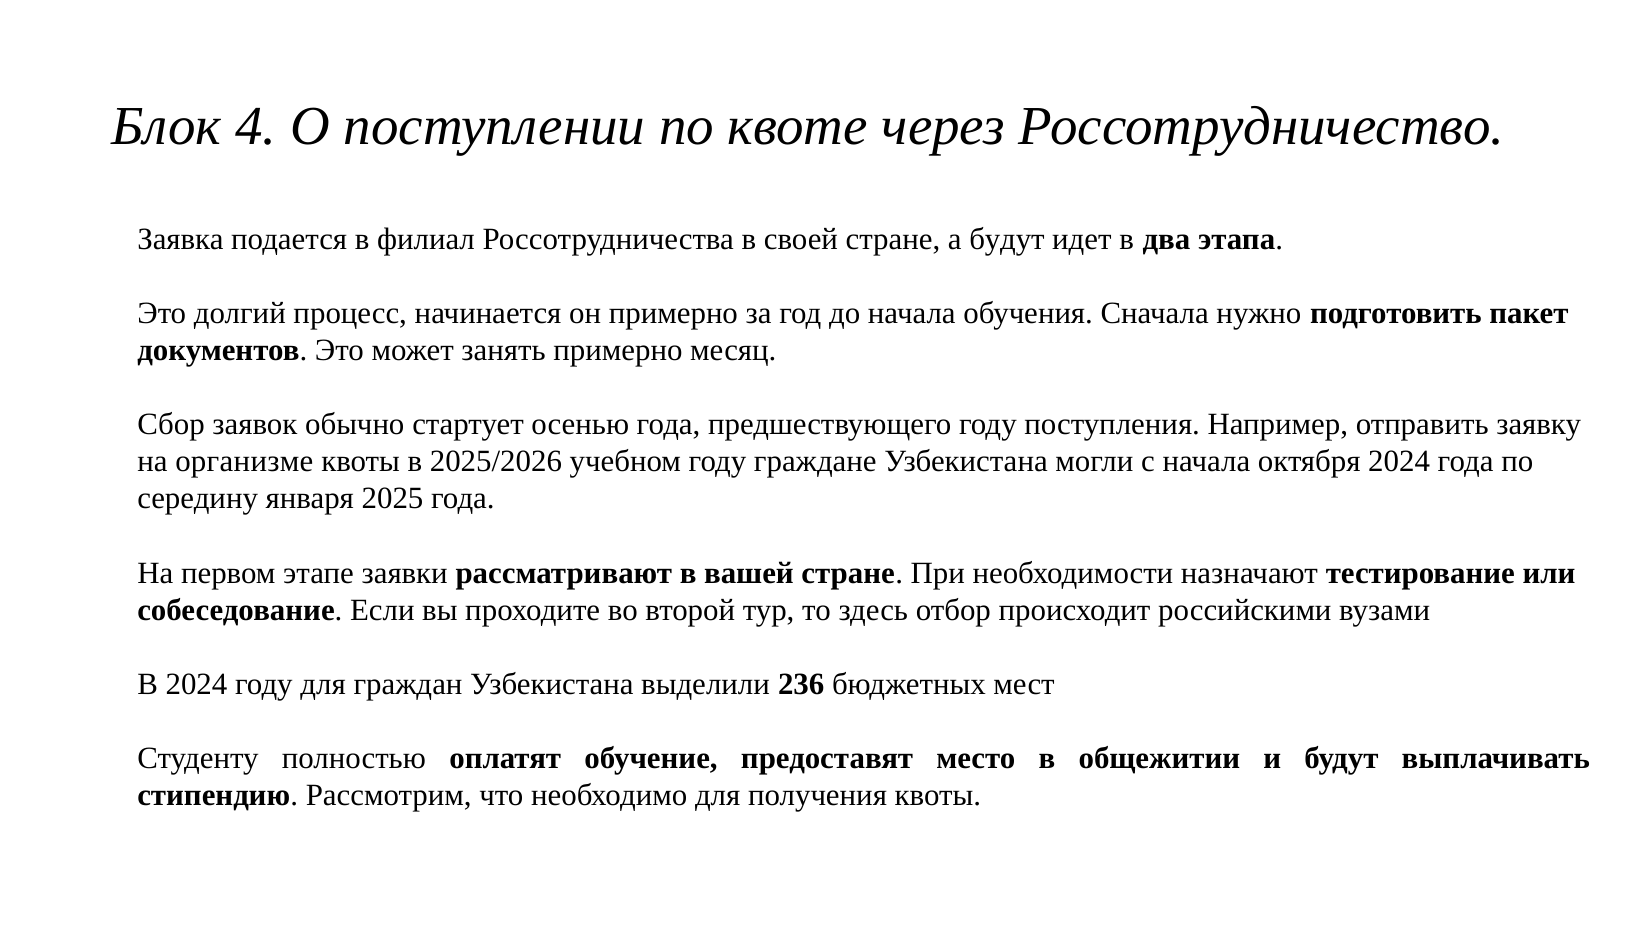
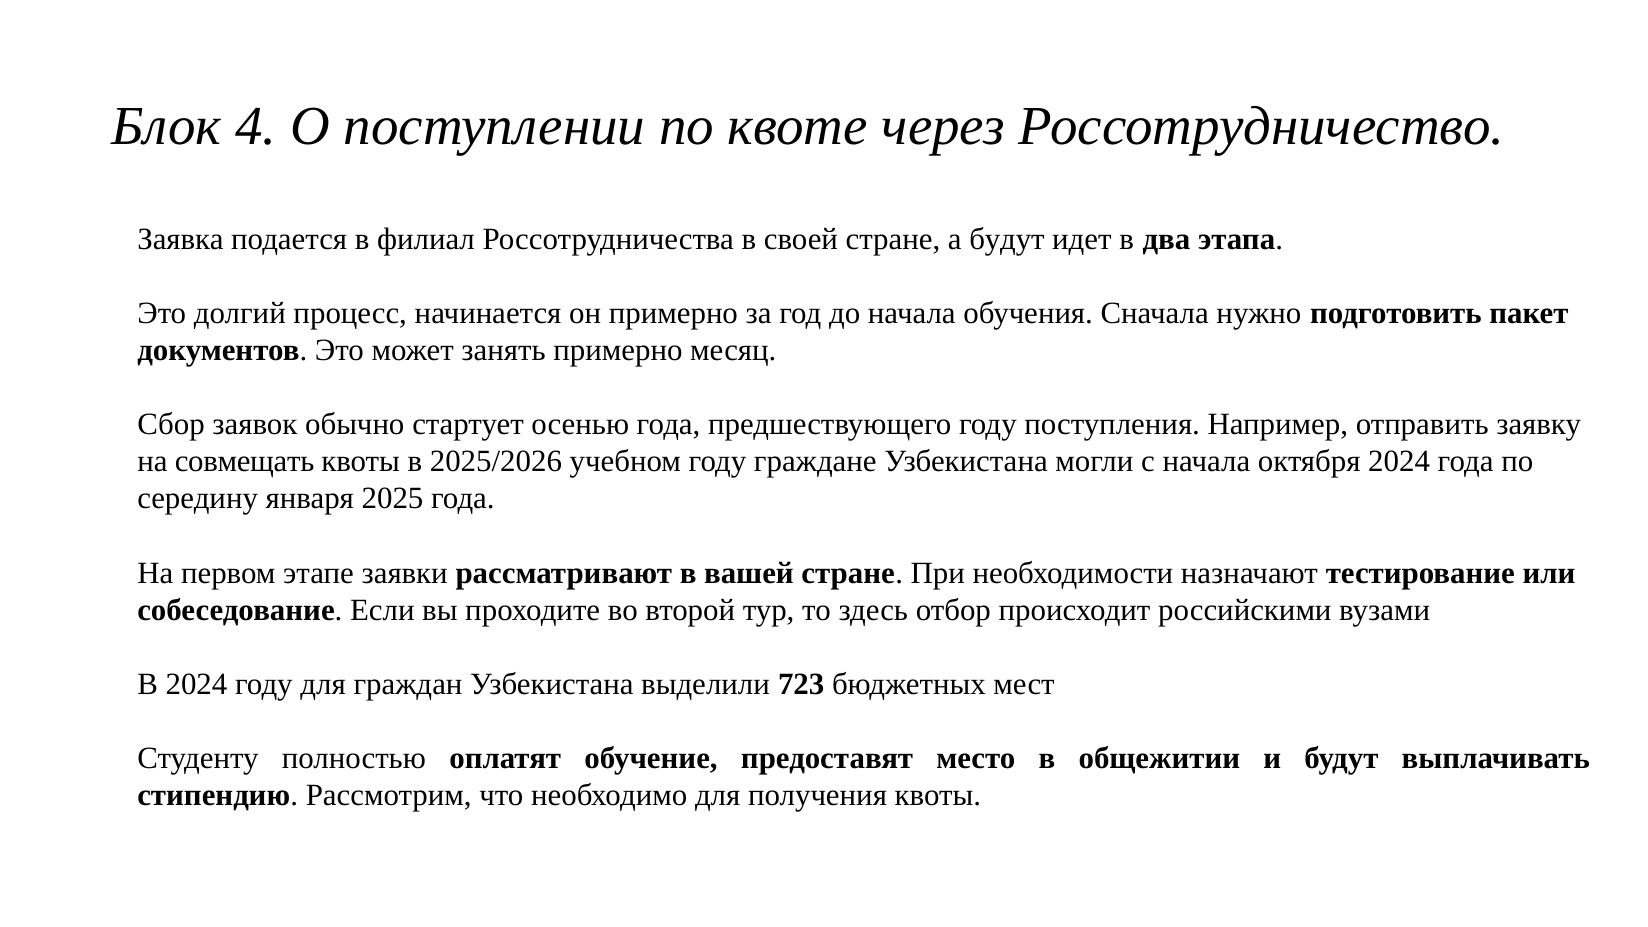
организме: организме -> совмещать
236: 236 -> 723
